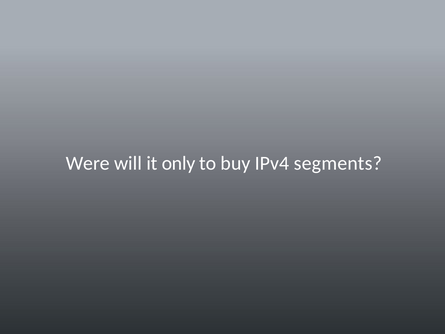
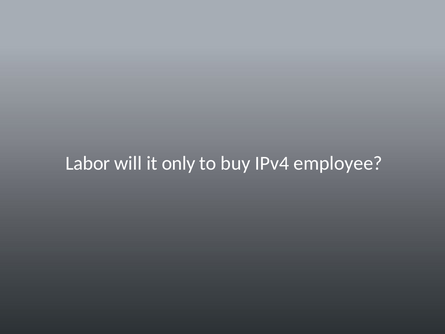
Were: Were -> Labor
segments: segments -> employee
